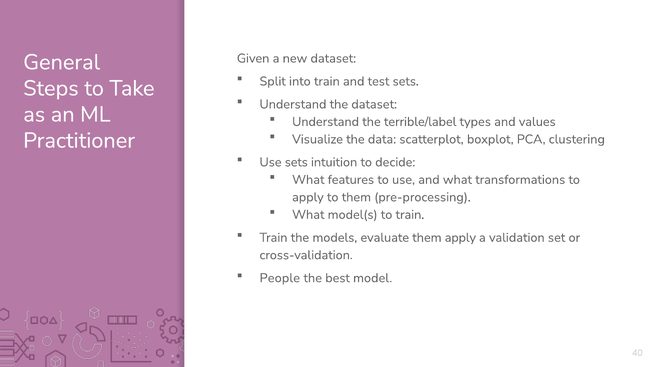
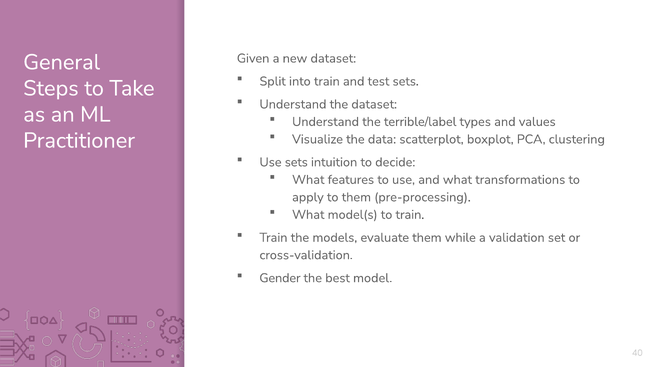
them apply: apply -> while
People: People -> Gender
